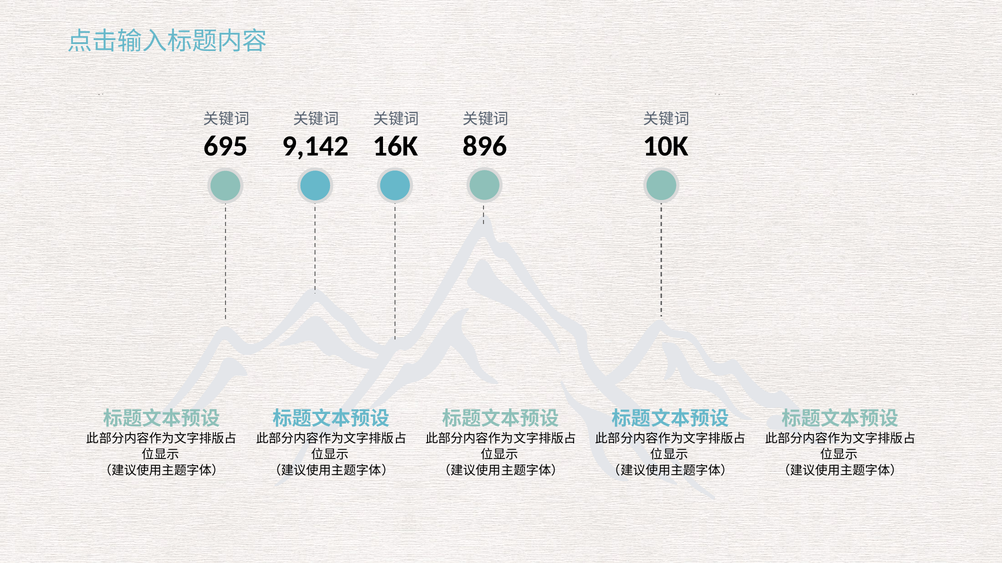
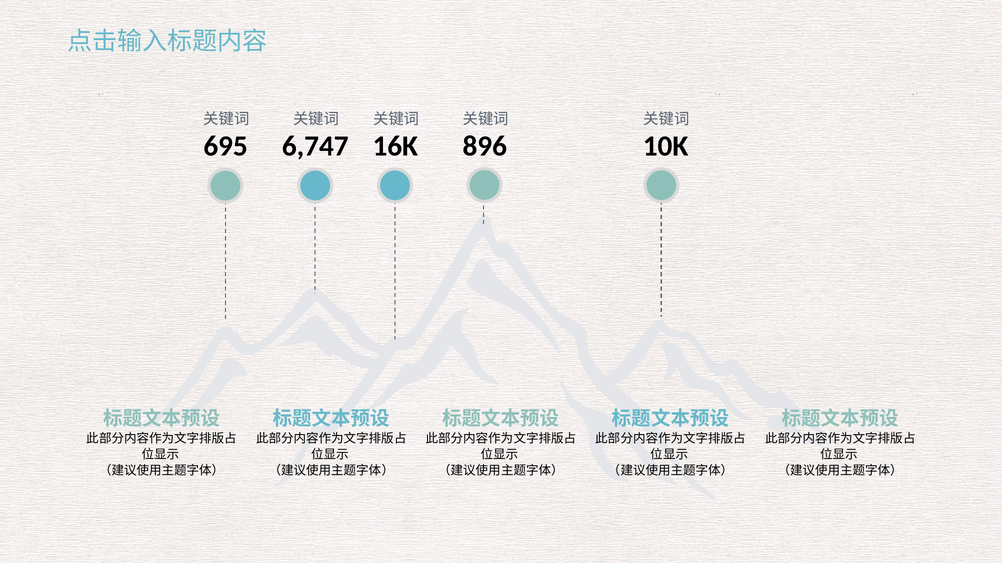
9,142: 9,142 -> 6,747
